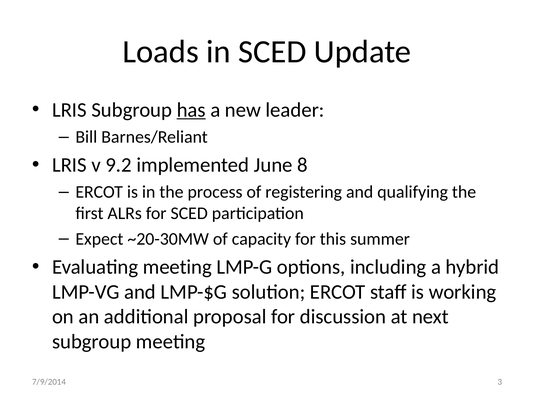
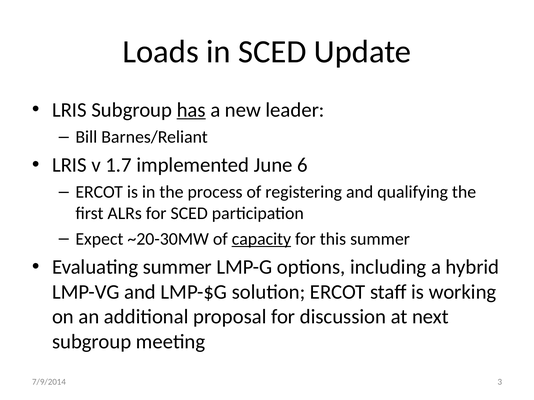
9.2: 9.2 -> 1.7
8: 8 -> 6
capacity underline: none -> present
Evaluating meeting: meeting -> summer
